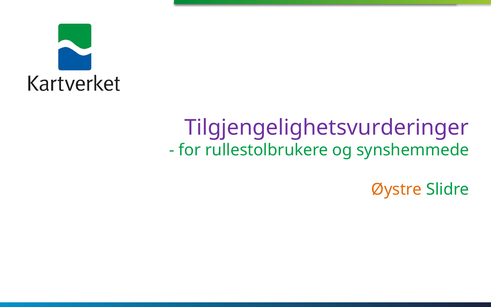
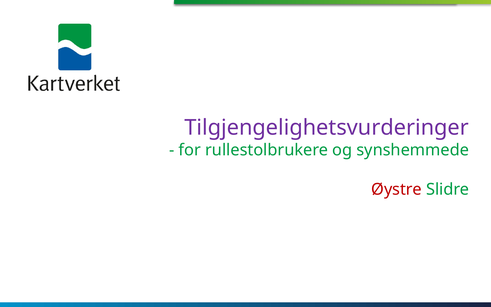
Øystre colour: orange -> red
